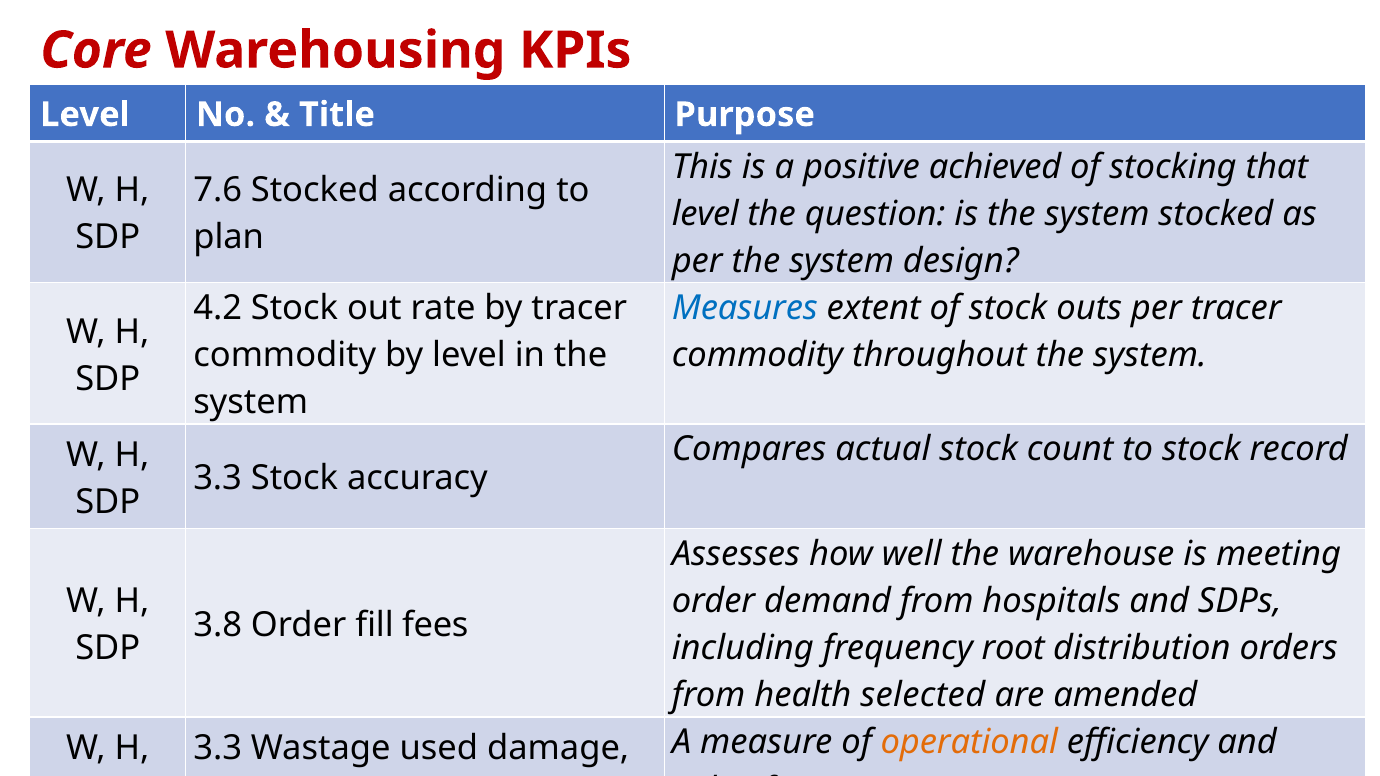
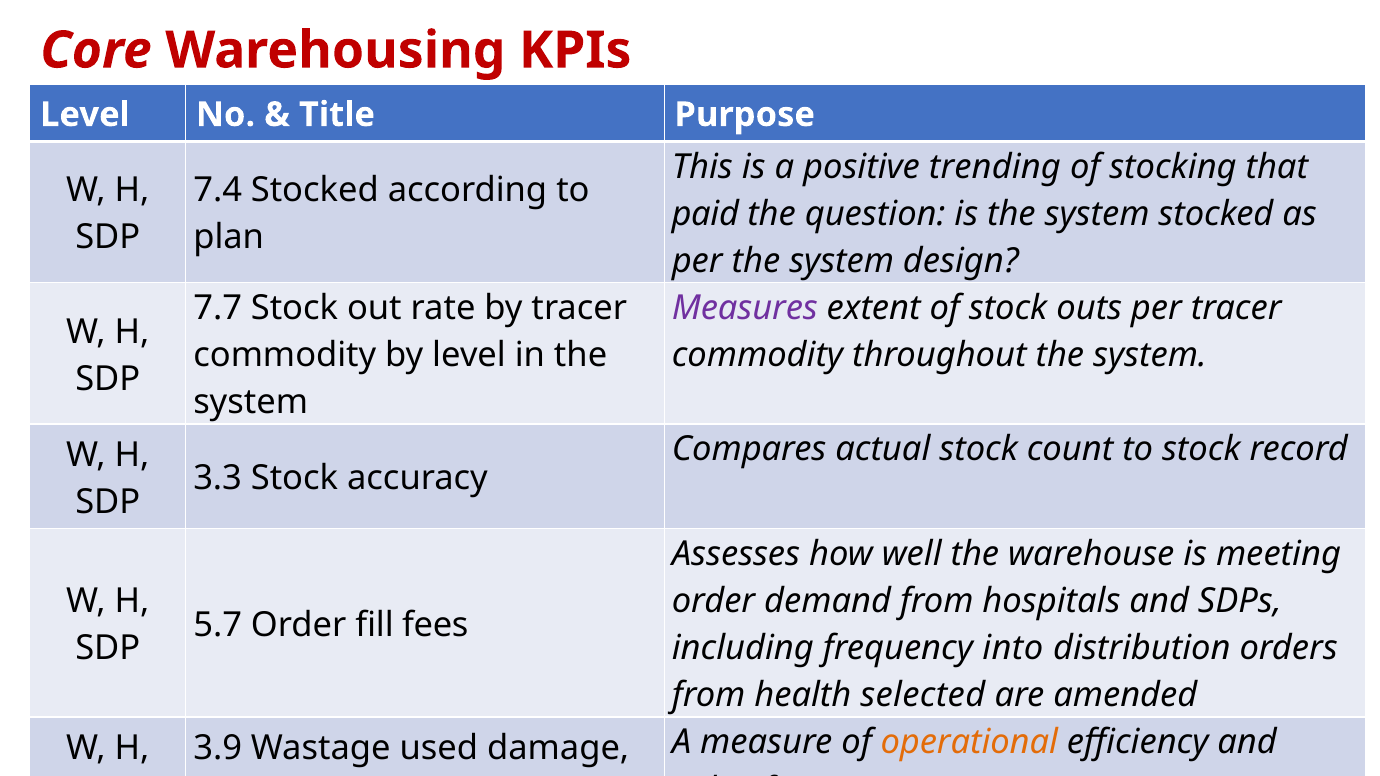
achieved: achieved -> trending
7.6: 7.6 -> 7.4
level at (705, 214): level -> paid
4.2: 4.2 -> 7.7
Measures colour: blue -> purple
3.8: 3.8 -> 5.7
root: root -> into
3.3 at (218, 748): 3.3 -> 3.9
